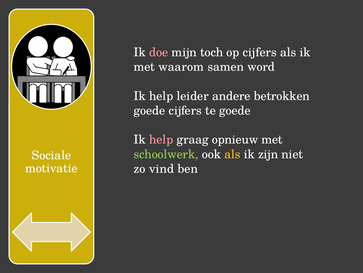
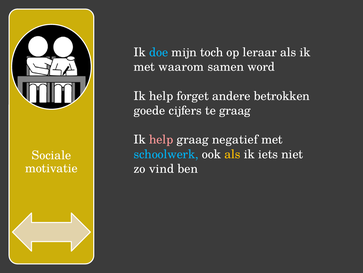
doe colour: pink -> light blue
op cijfers: cijfers -> leraar
leider: leider -> forget
te goede: goede -> graag
opnieuw: opnieuw -> negatief
schoolwerk colour: light green -> light blue
zijn: zijn -> iets
